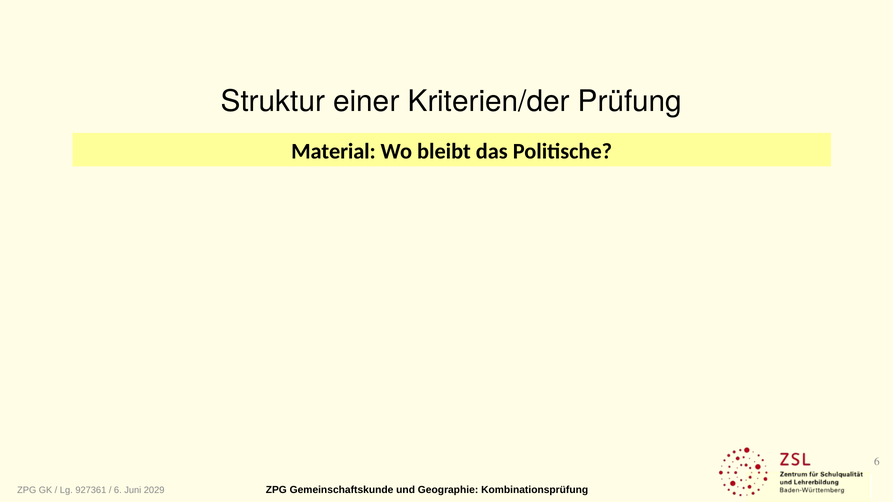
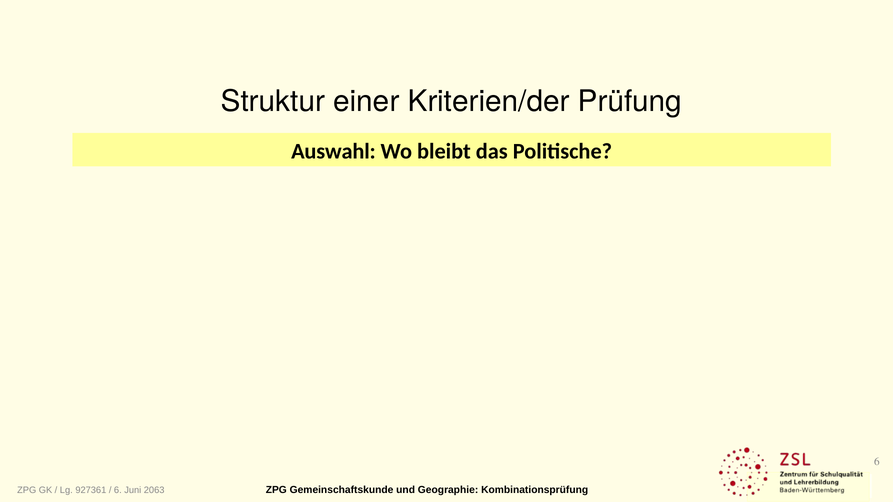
Material: Material -> Auswahl
2029: 2029 -> 2063
